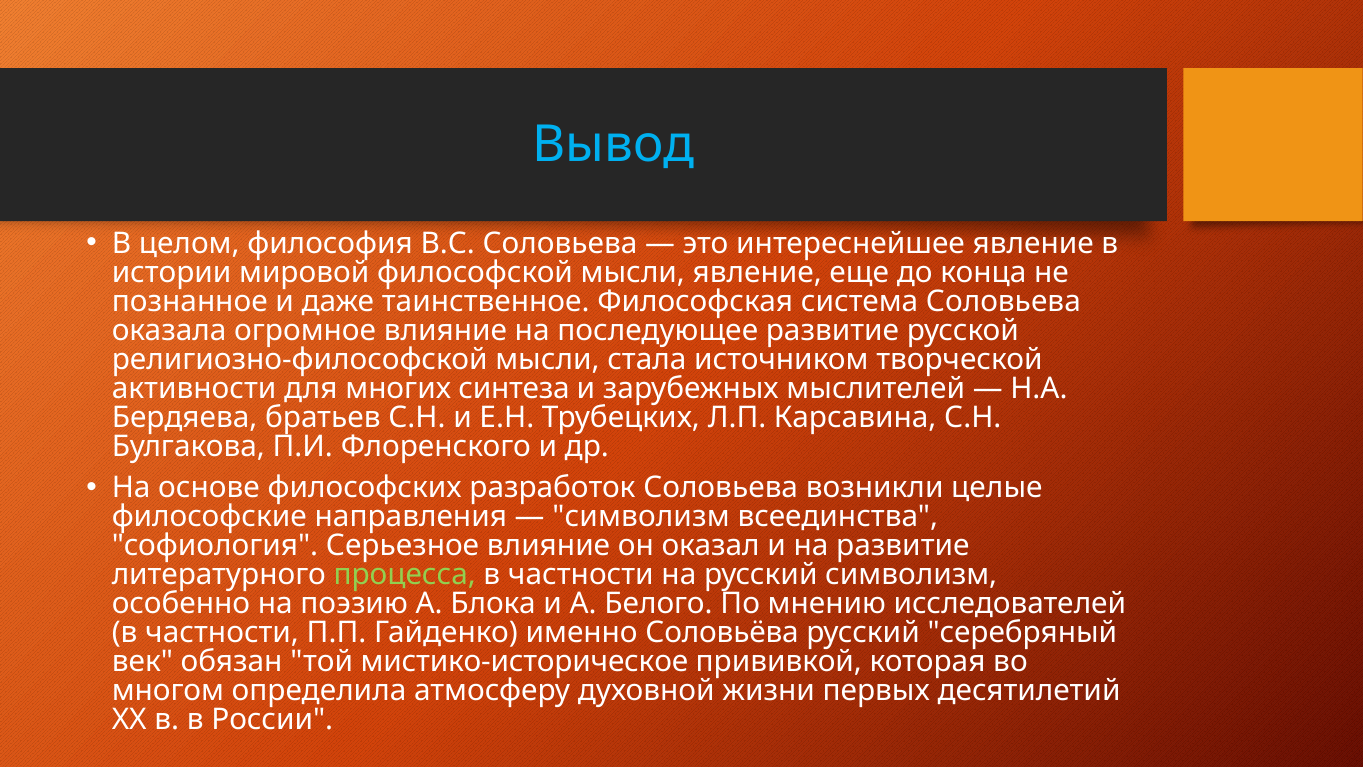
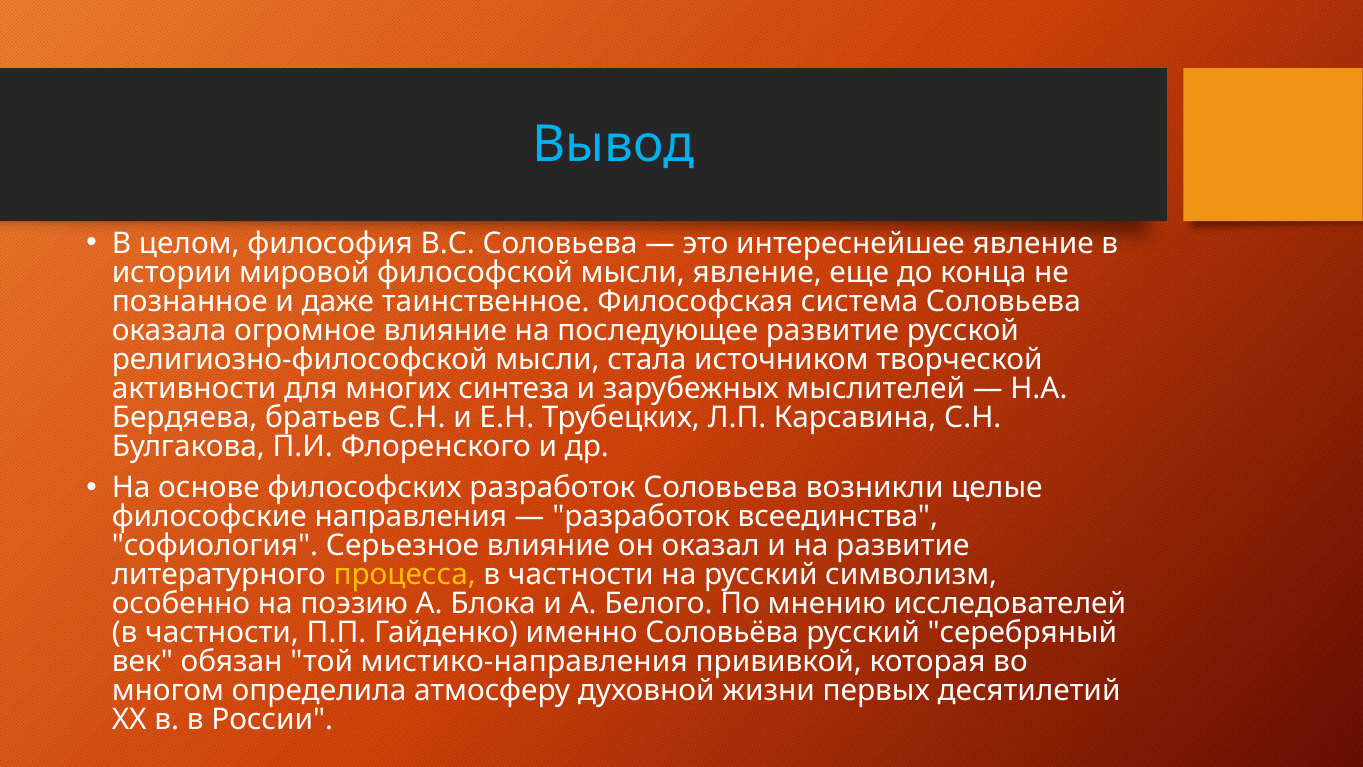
символизм at (641, 517): символизм -> разработок
процесса colour: light green -> yellow
мистико-историческое: мистико-историческое -> мистико-направления
